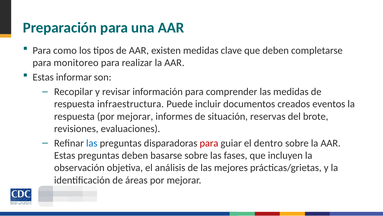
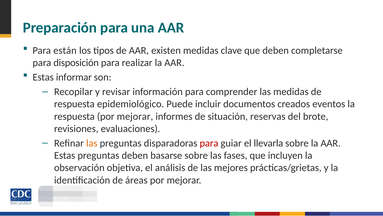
como: como -> están
monitoreo: monitoreo -> disposición
infraestructura: infraestructura -> epidemiológico
las at (92, 143) colour: blue -> orange
dentro: dentro -> llevarla
